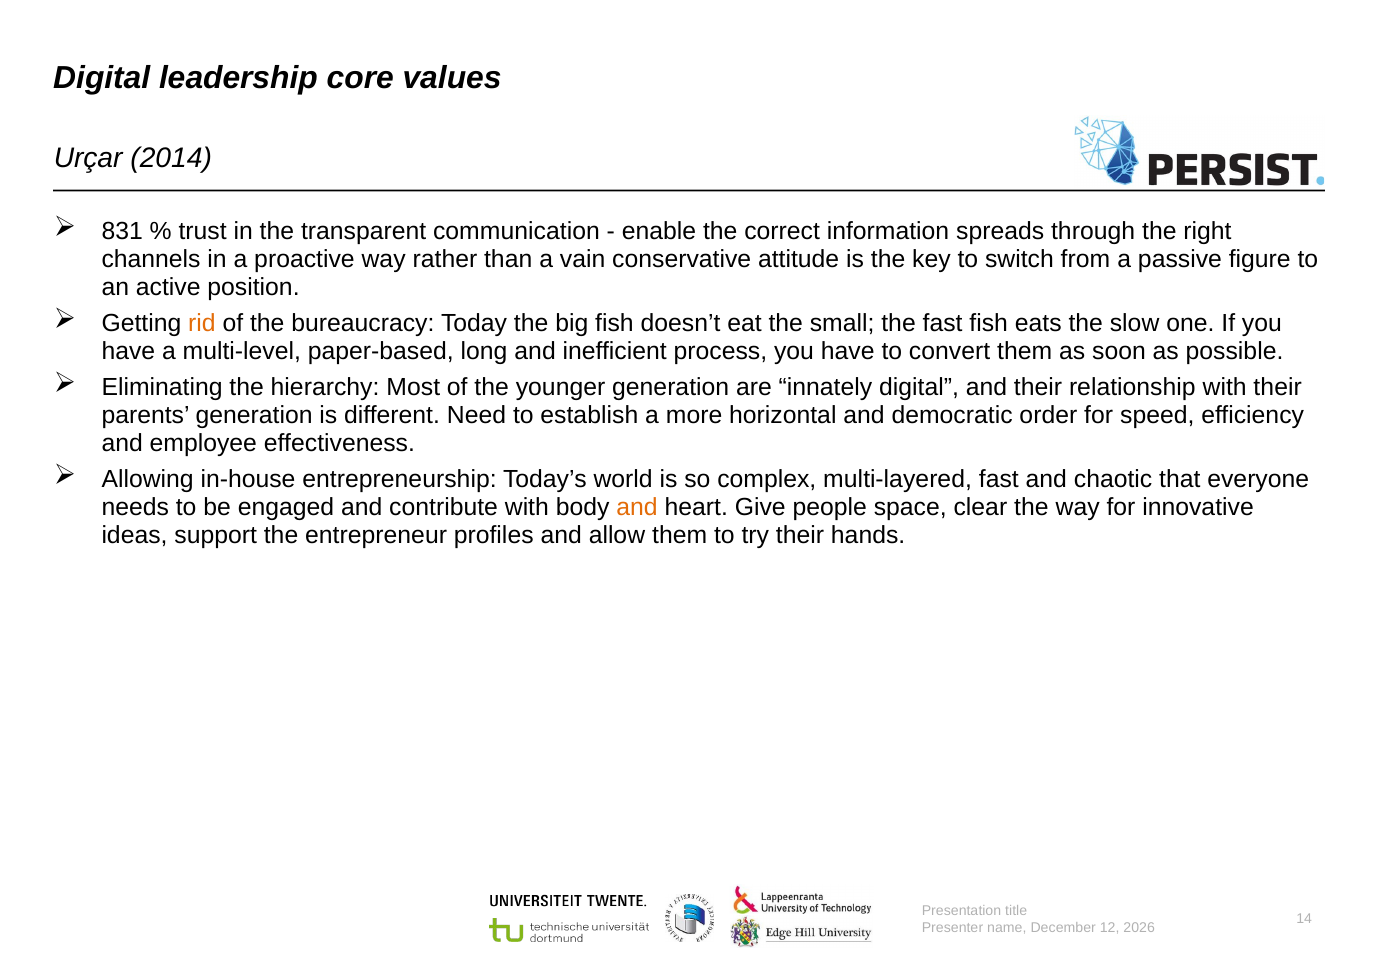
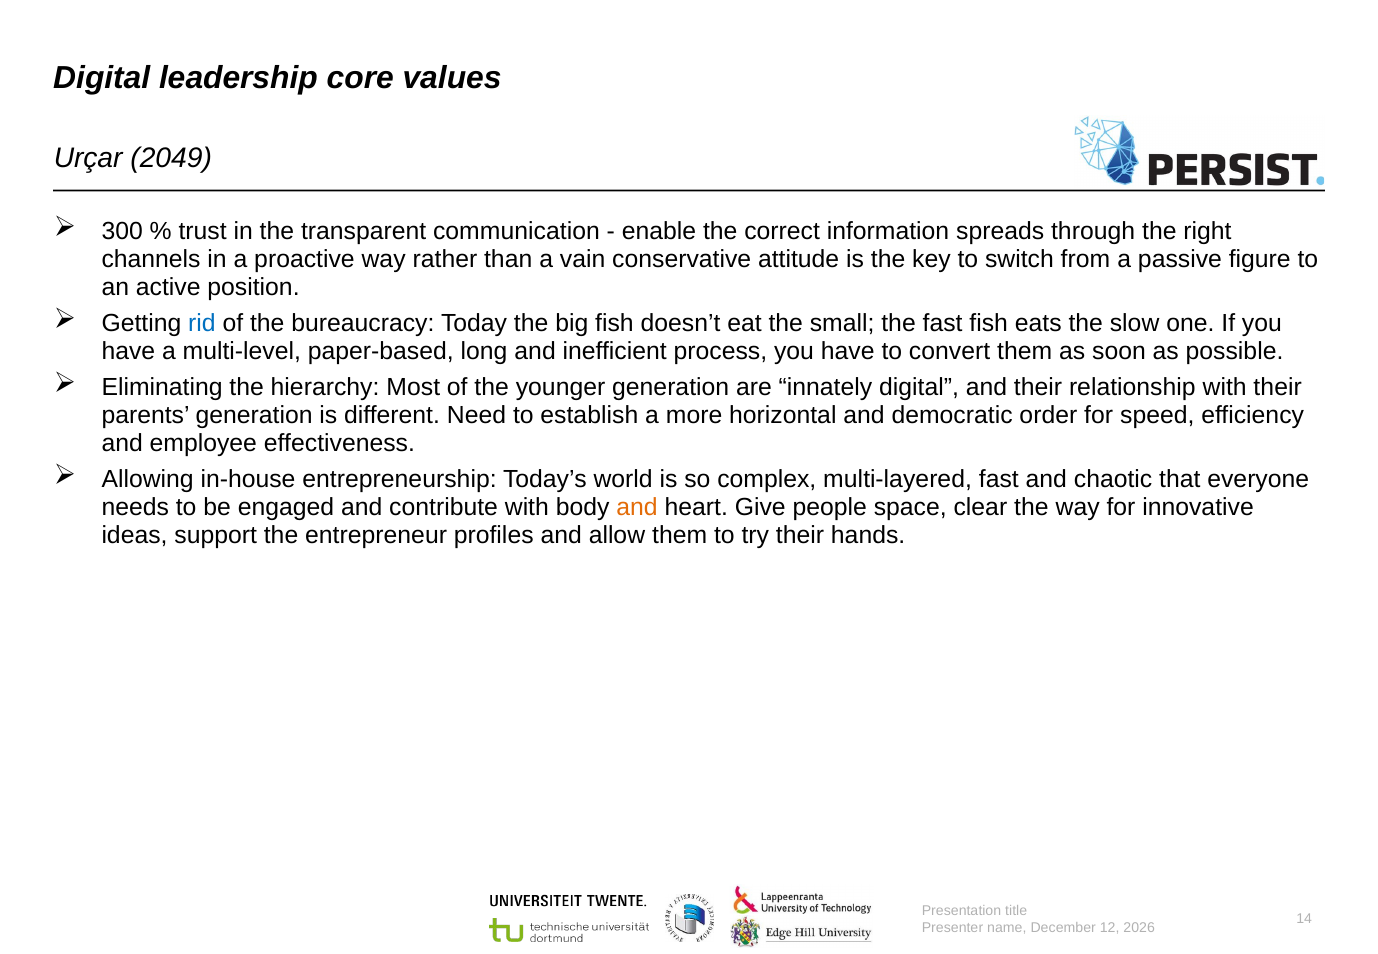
2014: 2014 -> 2049
831: 831 -> 300
rid colour: orange -> blue
